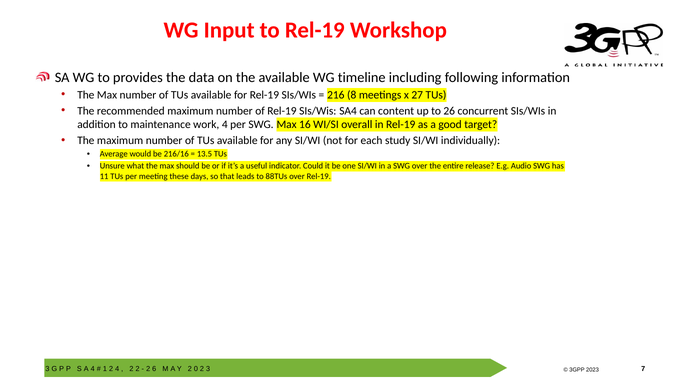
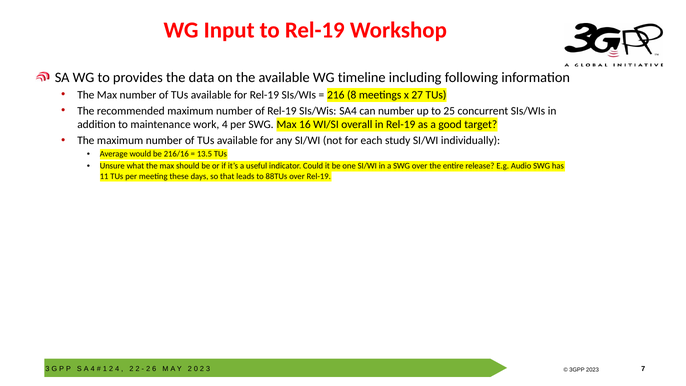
can content: content -> number
26: 26 -> 25
